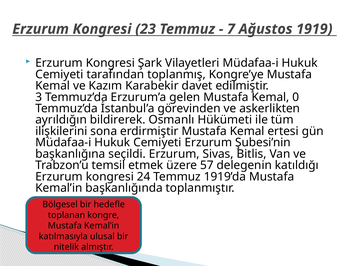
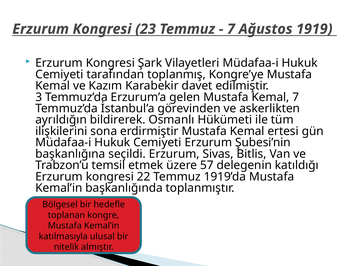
Kemal 0: 0 -> 7
24: 24 -> 22
